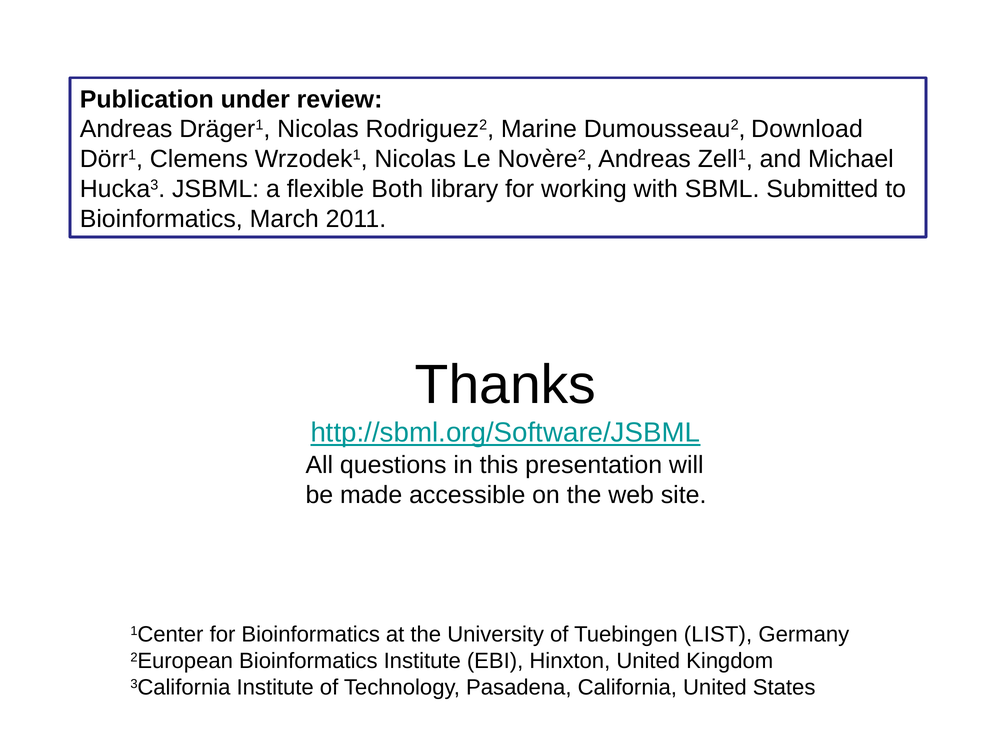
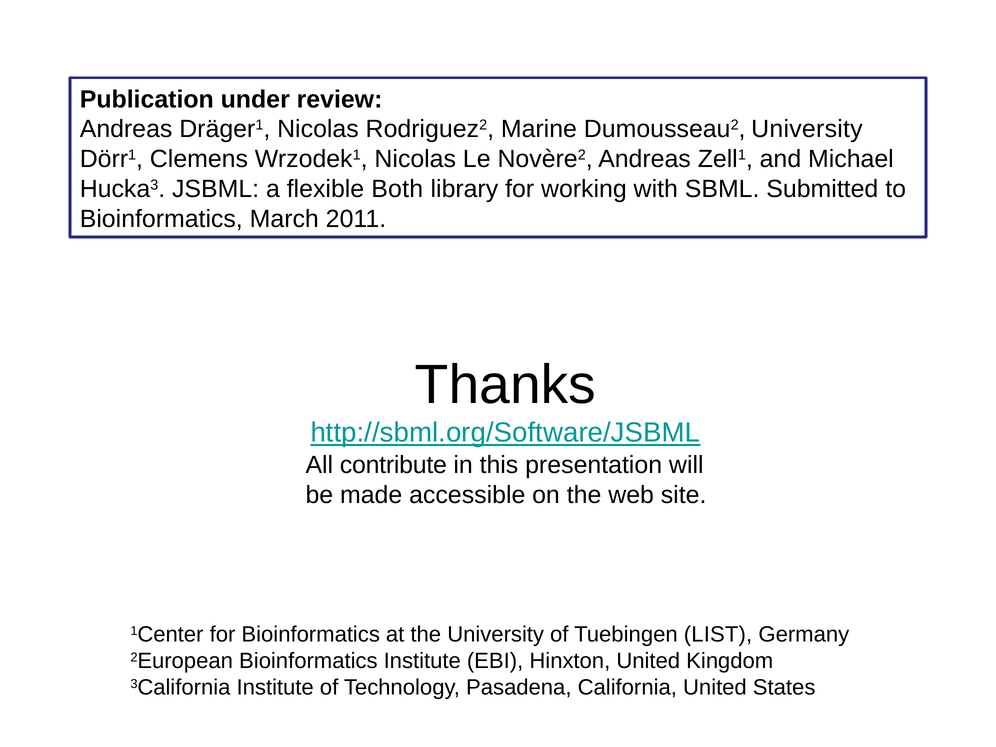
Dumousseau2 Download: Download -> University
questions: questions -> contribute
